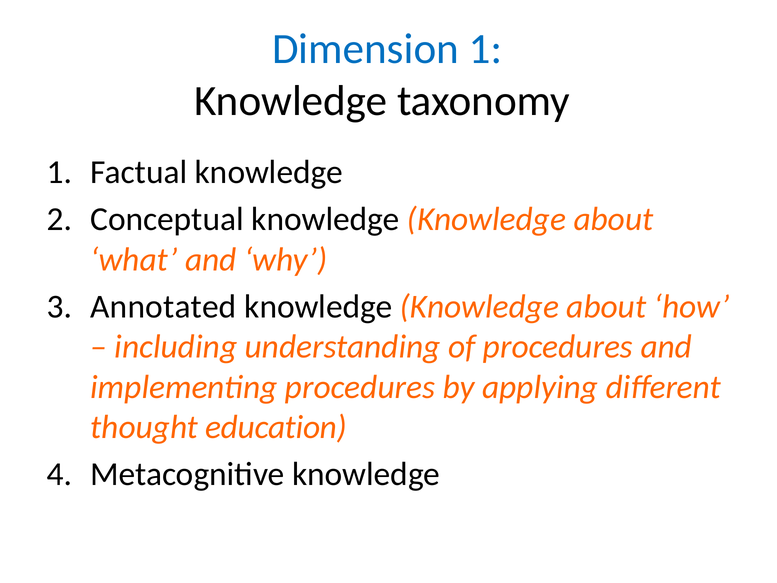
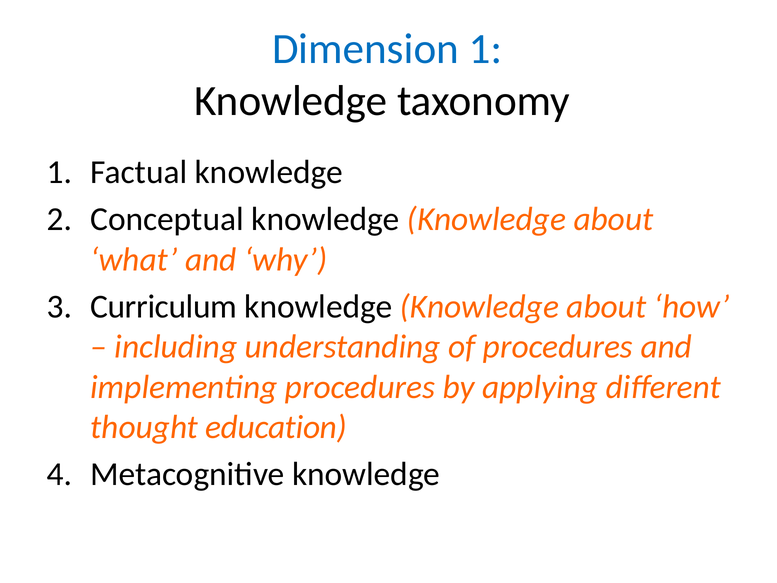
Annotated: Annotated -> Curriculum
